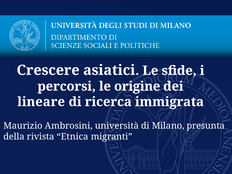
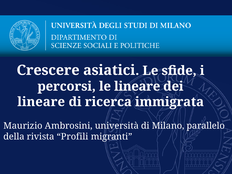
le origine: origine -> lineare
presunta: presunta -> parallelo
Etnica: Etnica -> Profili
